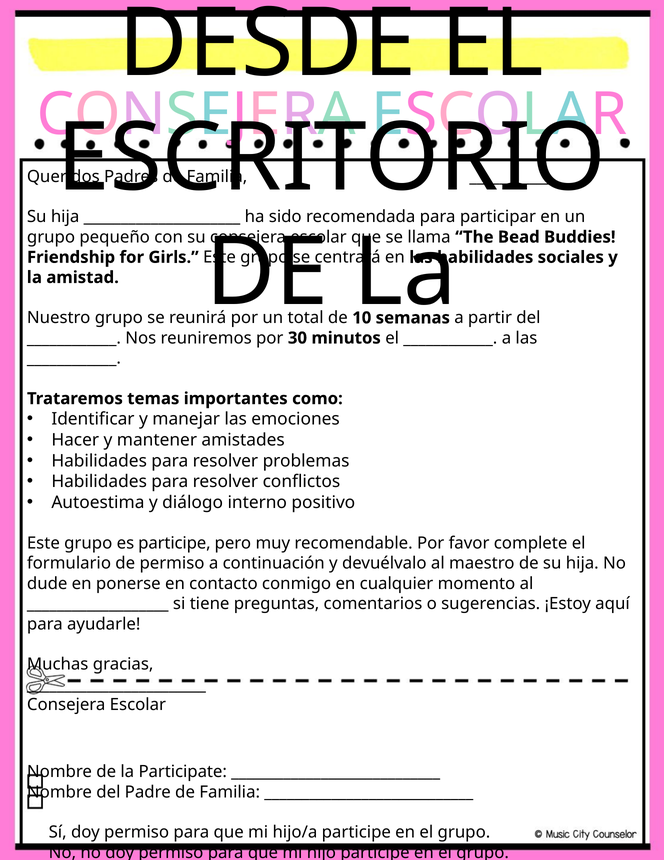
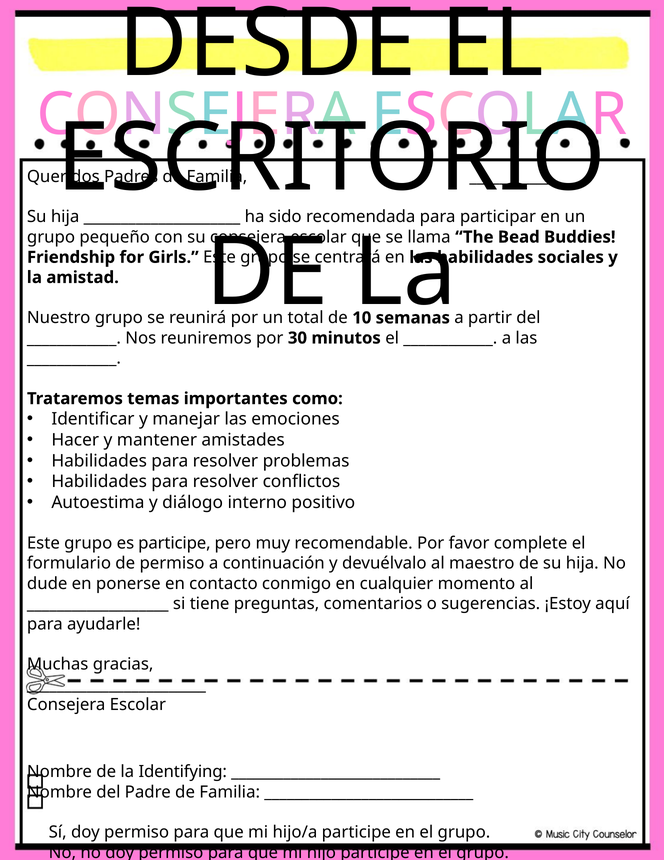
Participate: Participate -> Identifying
